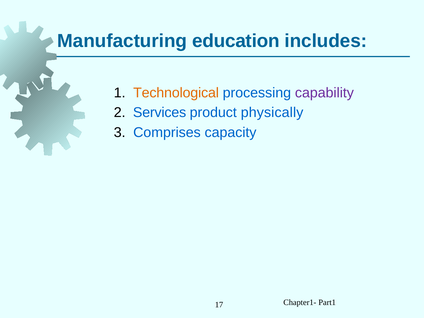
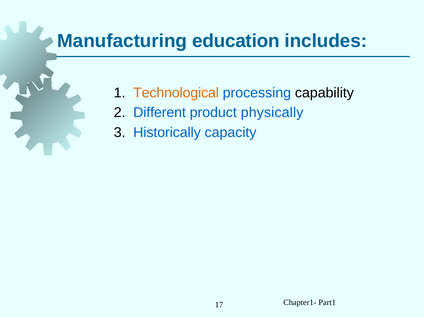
capability colour: purple -> black
Services: Services -> Different
Comprises: Comprises -> Historically
